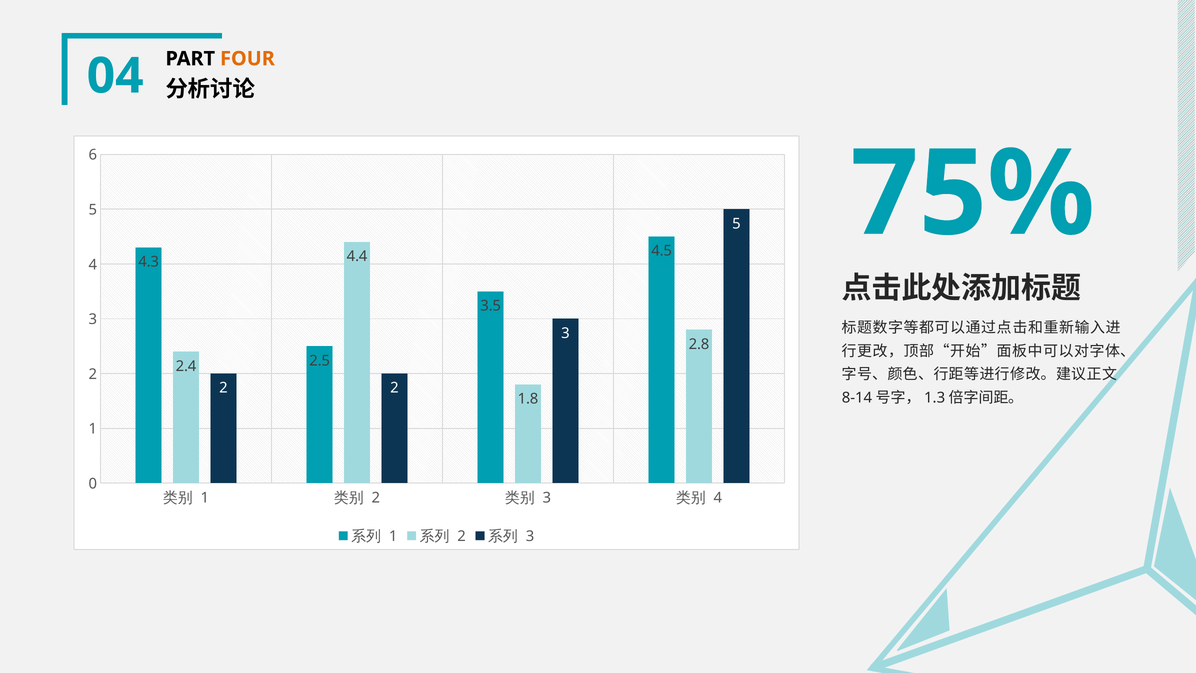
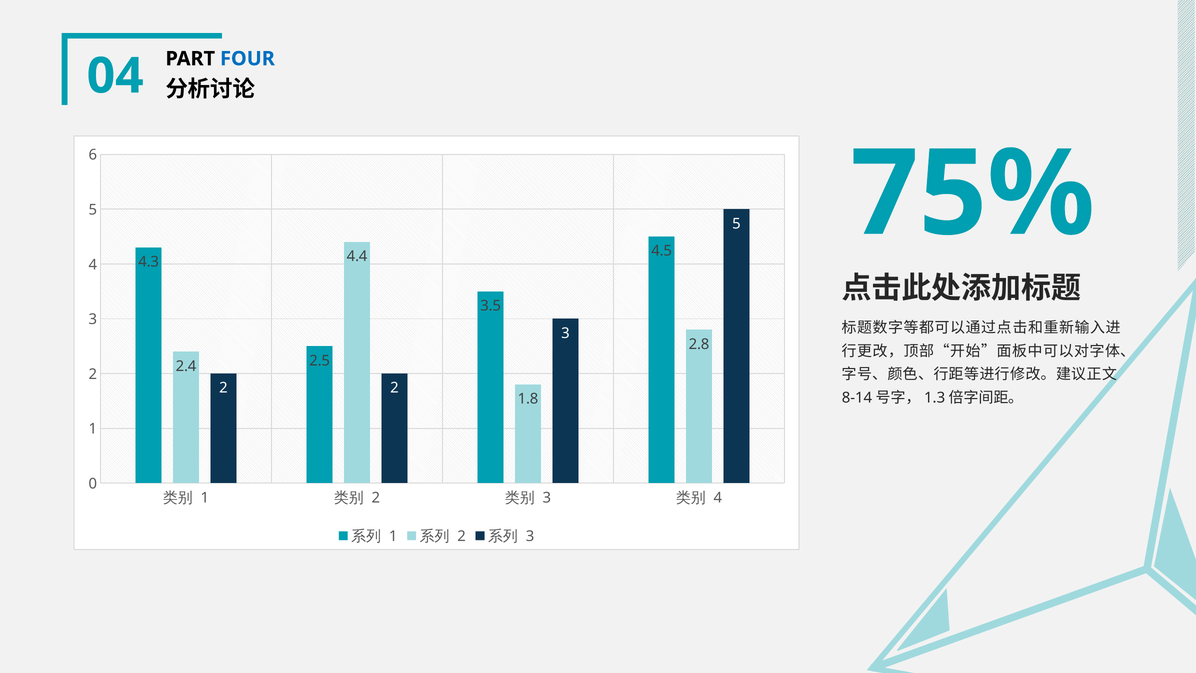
FOUR colour: orange -> blue
